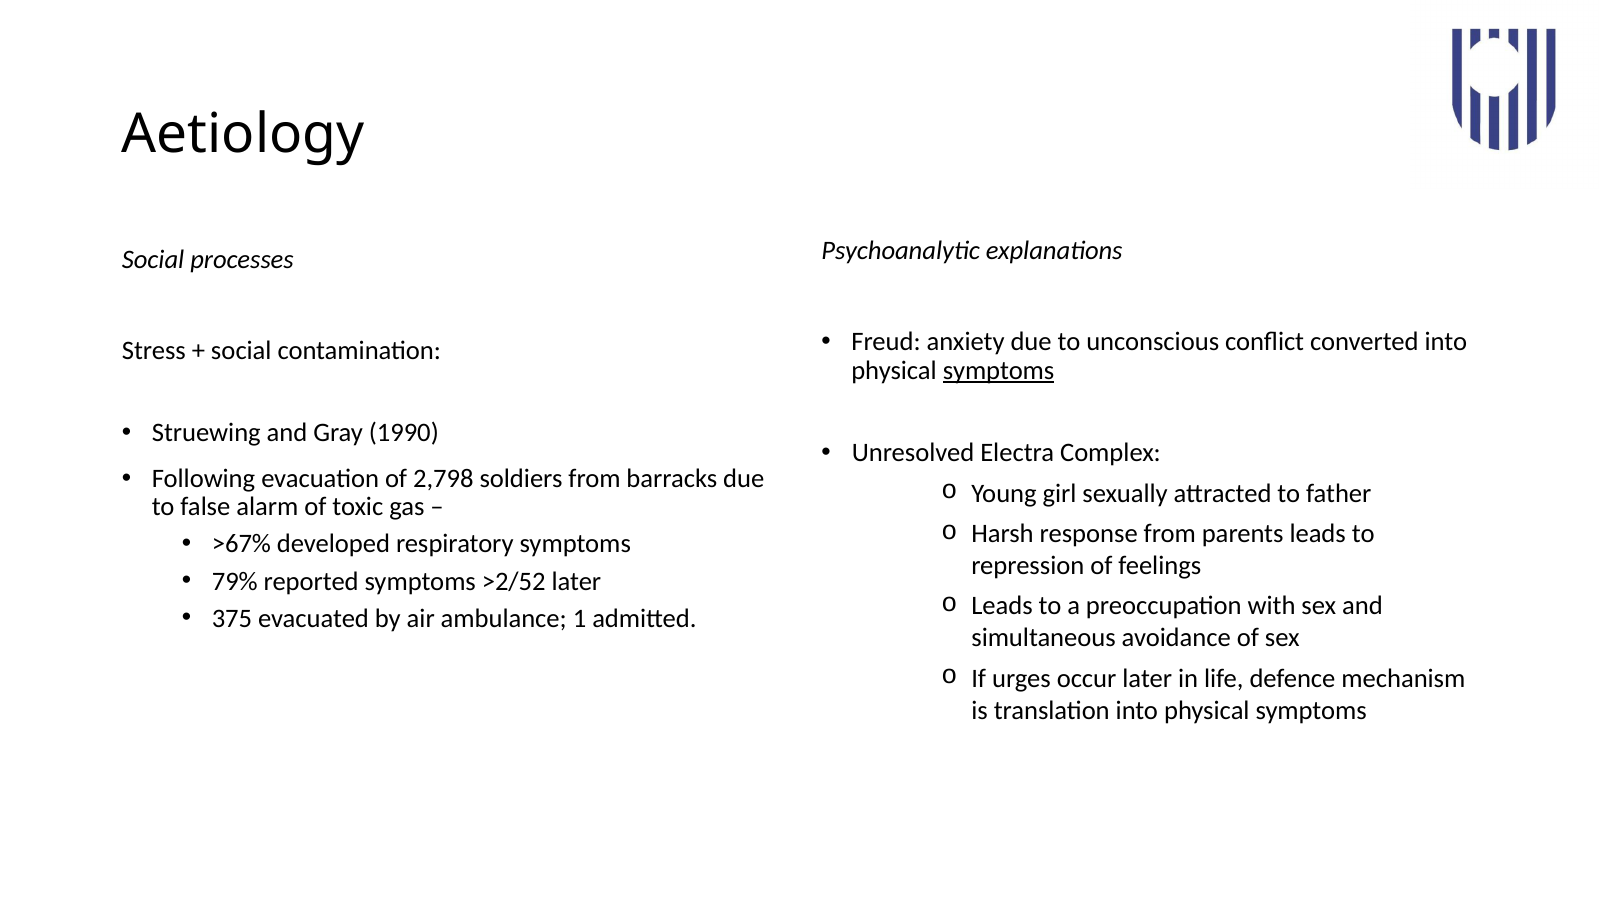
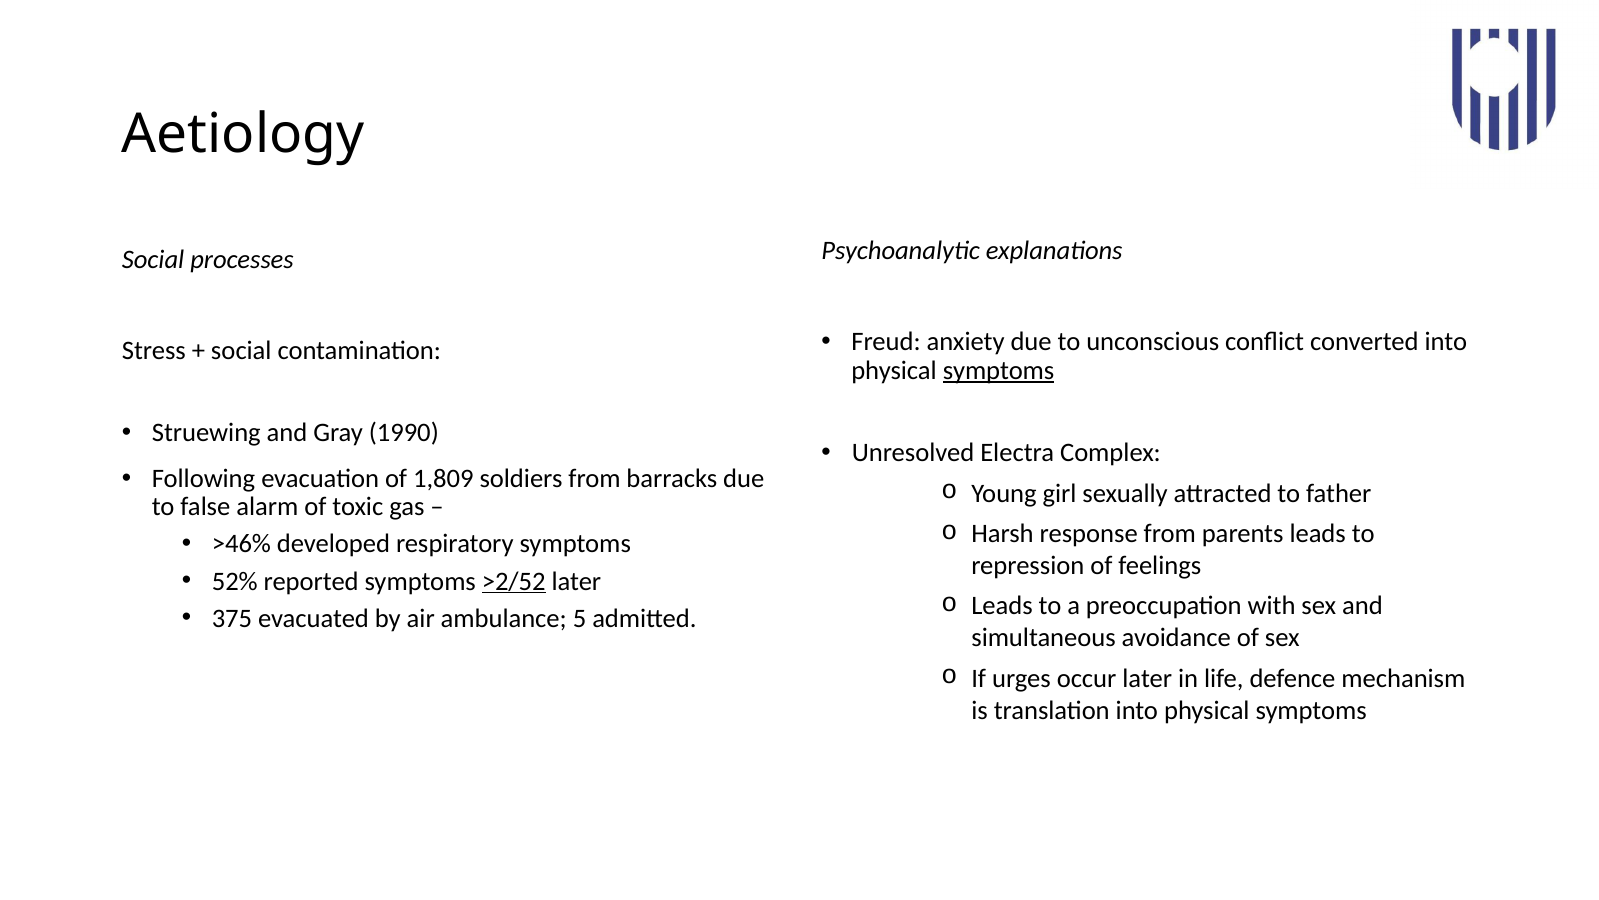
2,798: 2,798 -> 1,809
>67%: >67% -> >46%
79%: 79% -> 52%
>2/52 underline: none -> present
1: 1 -> 5
